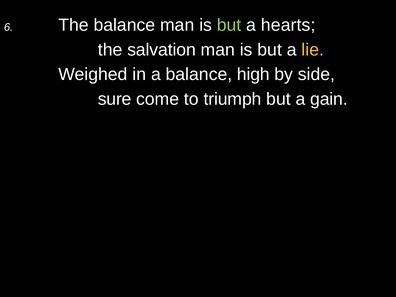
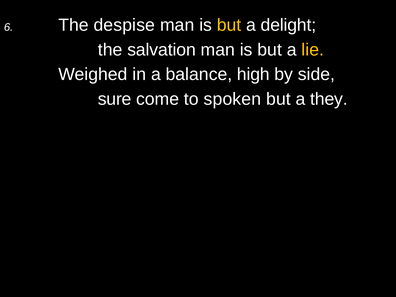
The balance: balance -> despise
but at (229, 25) colour: light green -> yellow
hearts: hearts -> delight
triumph: triumph -> spoken
gain: gain -> they
